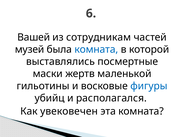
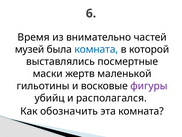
Вашей: Вашей -> Время
сотрудникам: сотрудникам -> внимательно
фигуры colour: blue -> purple
увековечен: увековечен -> обозначить
